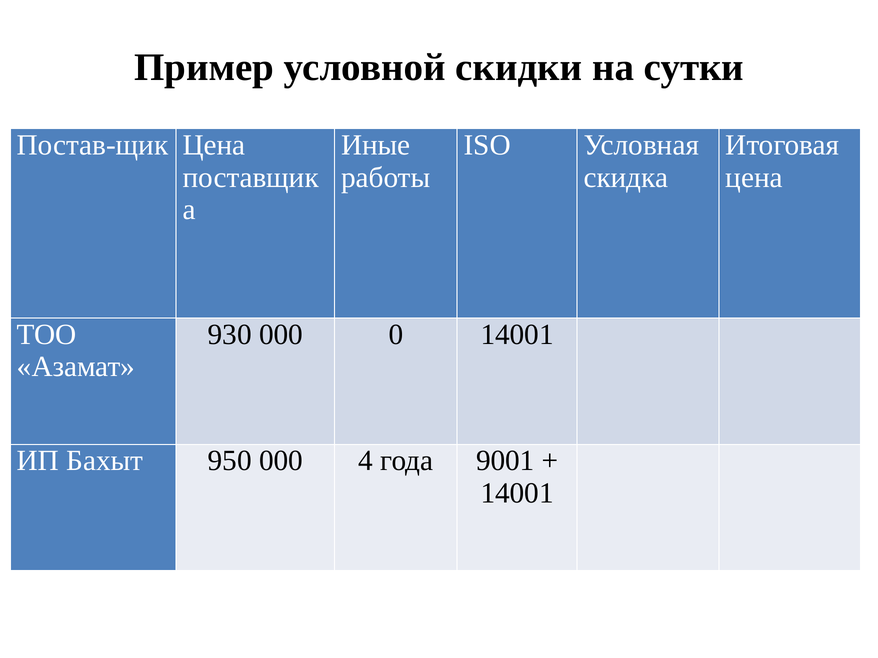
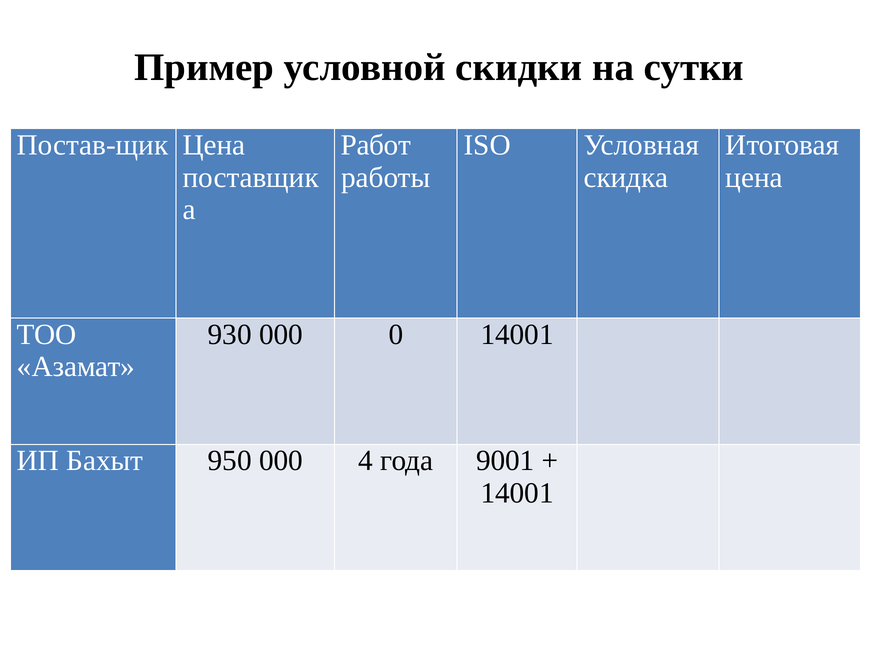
Иные: Иные -> Работ
